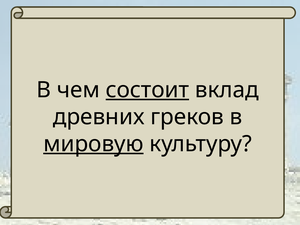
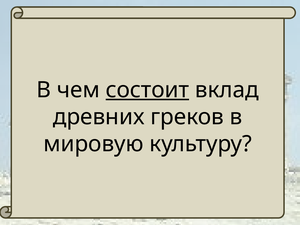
мировую underline: present -> none
